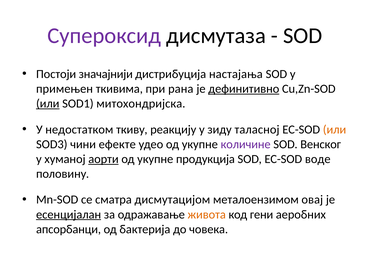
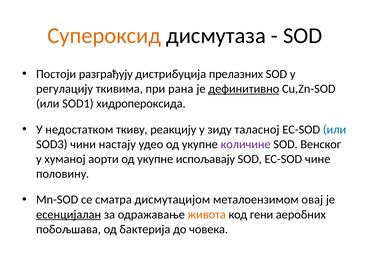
Супероксид colour: purple -> orange
значајнији: значајнији -> разграђују
настајања: настајања -> прелазних
примењен: примењен -> регулацију
или at (48, 104) underline: present -> none
митохондријска: митохондријска -> хидропероксида
или at (335, 130) colour: orange -> blue
ефекте: ефекте -> настају
аорти underline: present -> none
продукција: продукција -> испољавају
воде: воде -> чине
апсорбанци: апсорбанци -> побољшава
